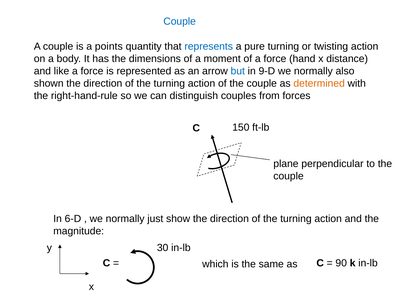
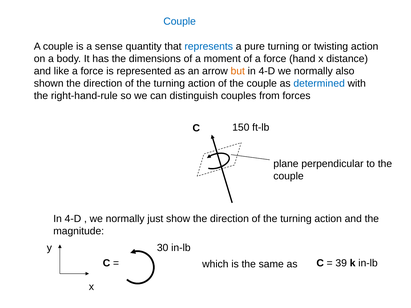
points: points -> sense
but colour: blue -> orange
9-D at (267, 71): 9-D -> 4-D
determined colour: orange -> blue
6-D at (73, 219): 6-D -> 4-D
90: 90 -> 39
